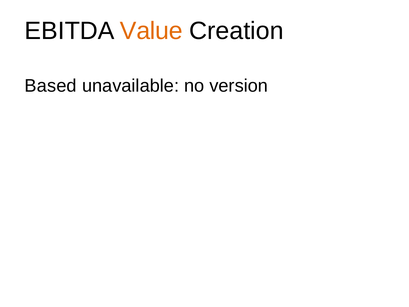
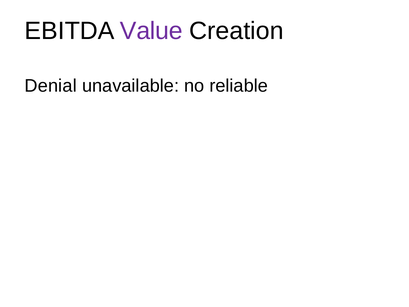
Value colour: orange -> purple
Based: Based -> Denial
version: version -> reliable
